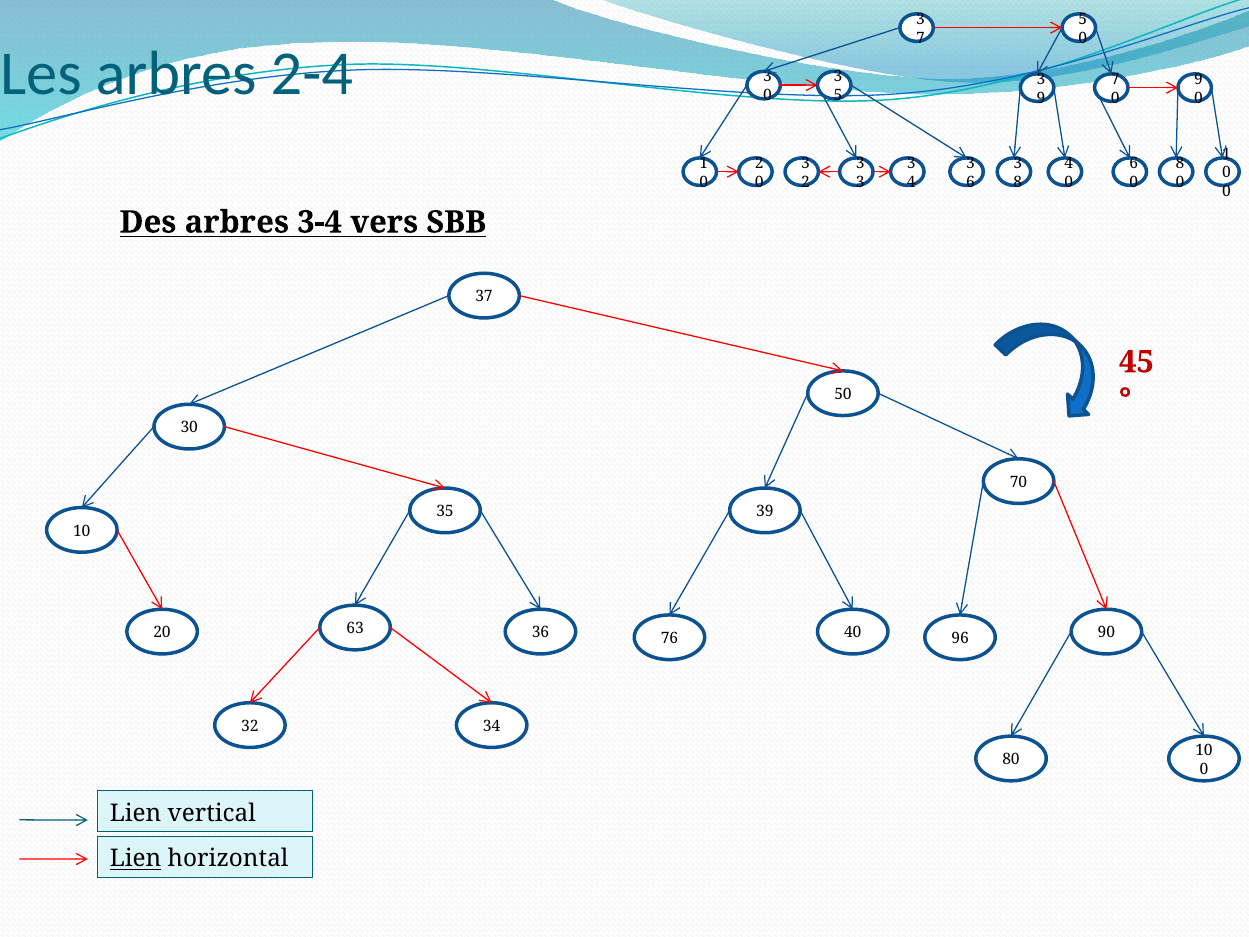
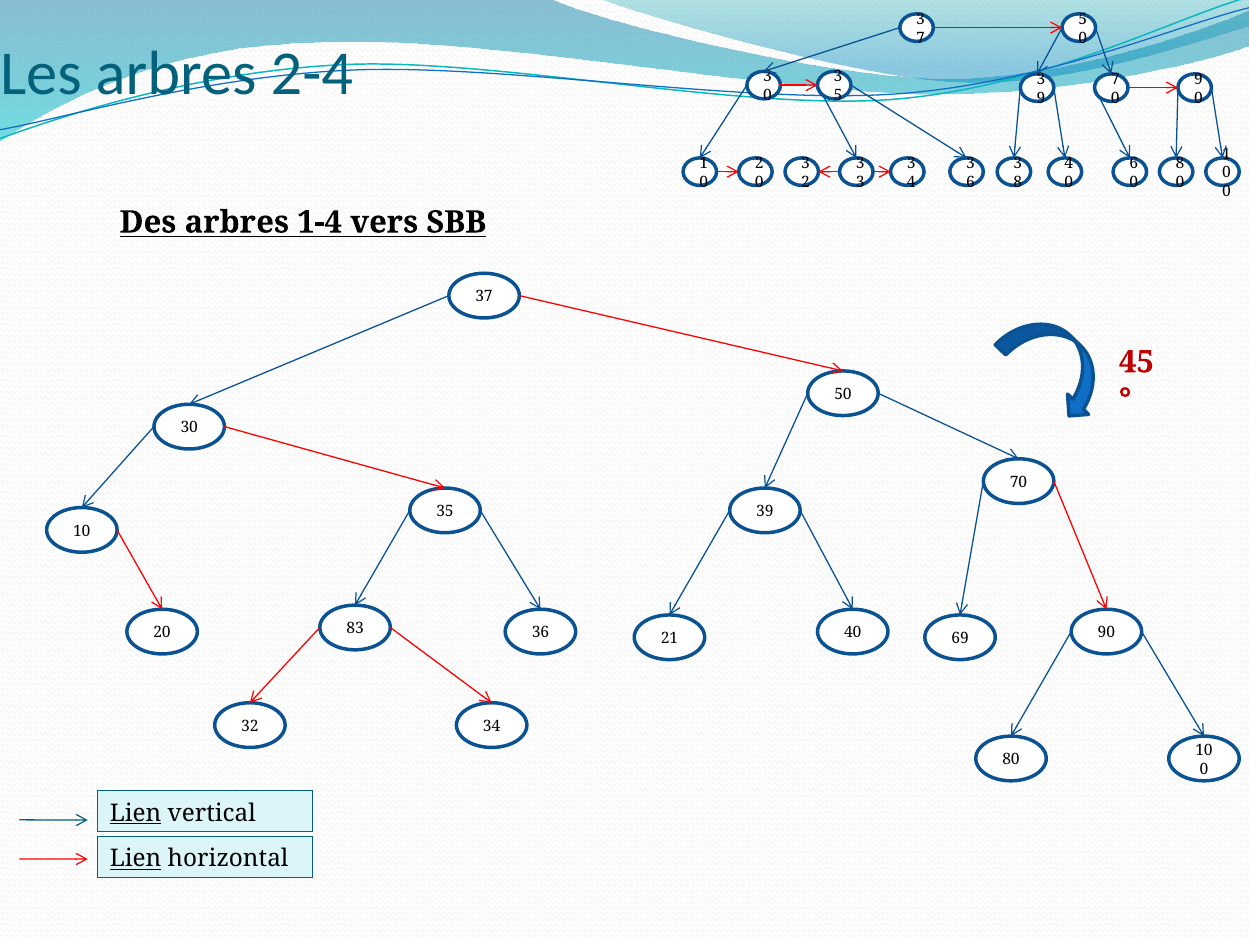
3-4: 3-4 -> 1-4
63: 63 -> 83
76: 76 -> 21
96: 96 -> 69
Lien at (136, 813) underline: none -> present
